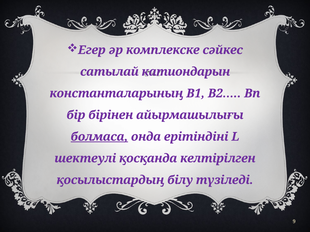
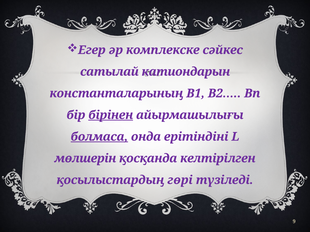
бірінен underline: none -> present
шектеулі: шектеулі -> мөлшерін
білу: білу -> гөрі
